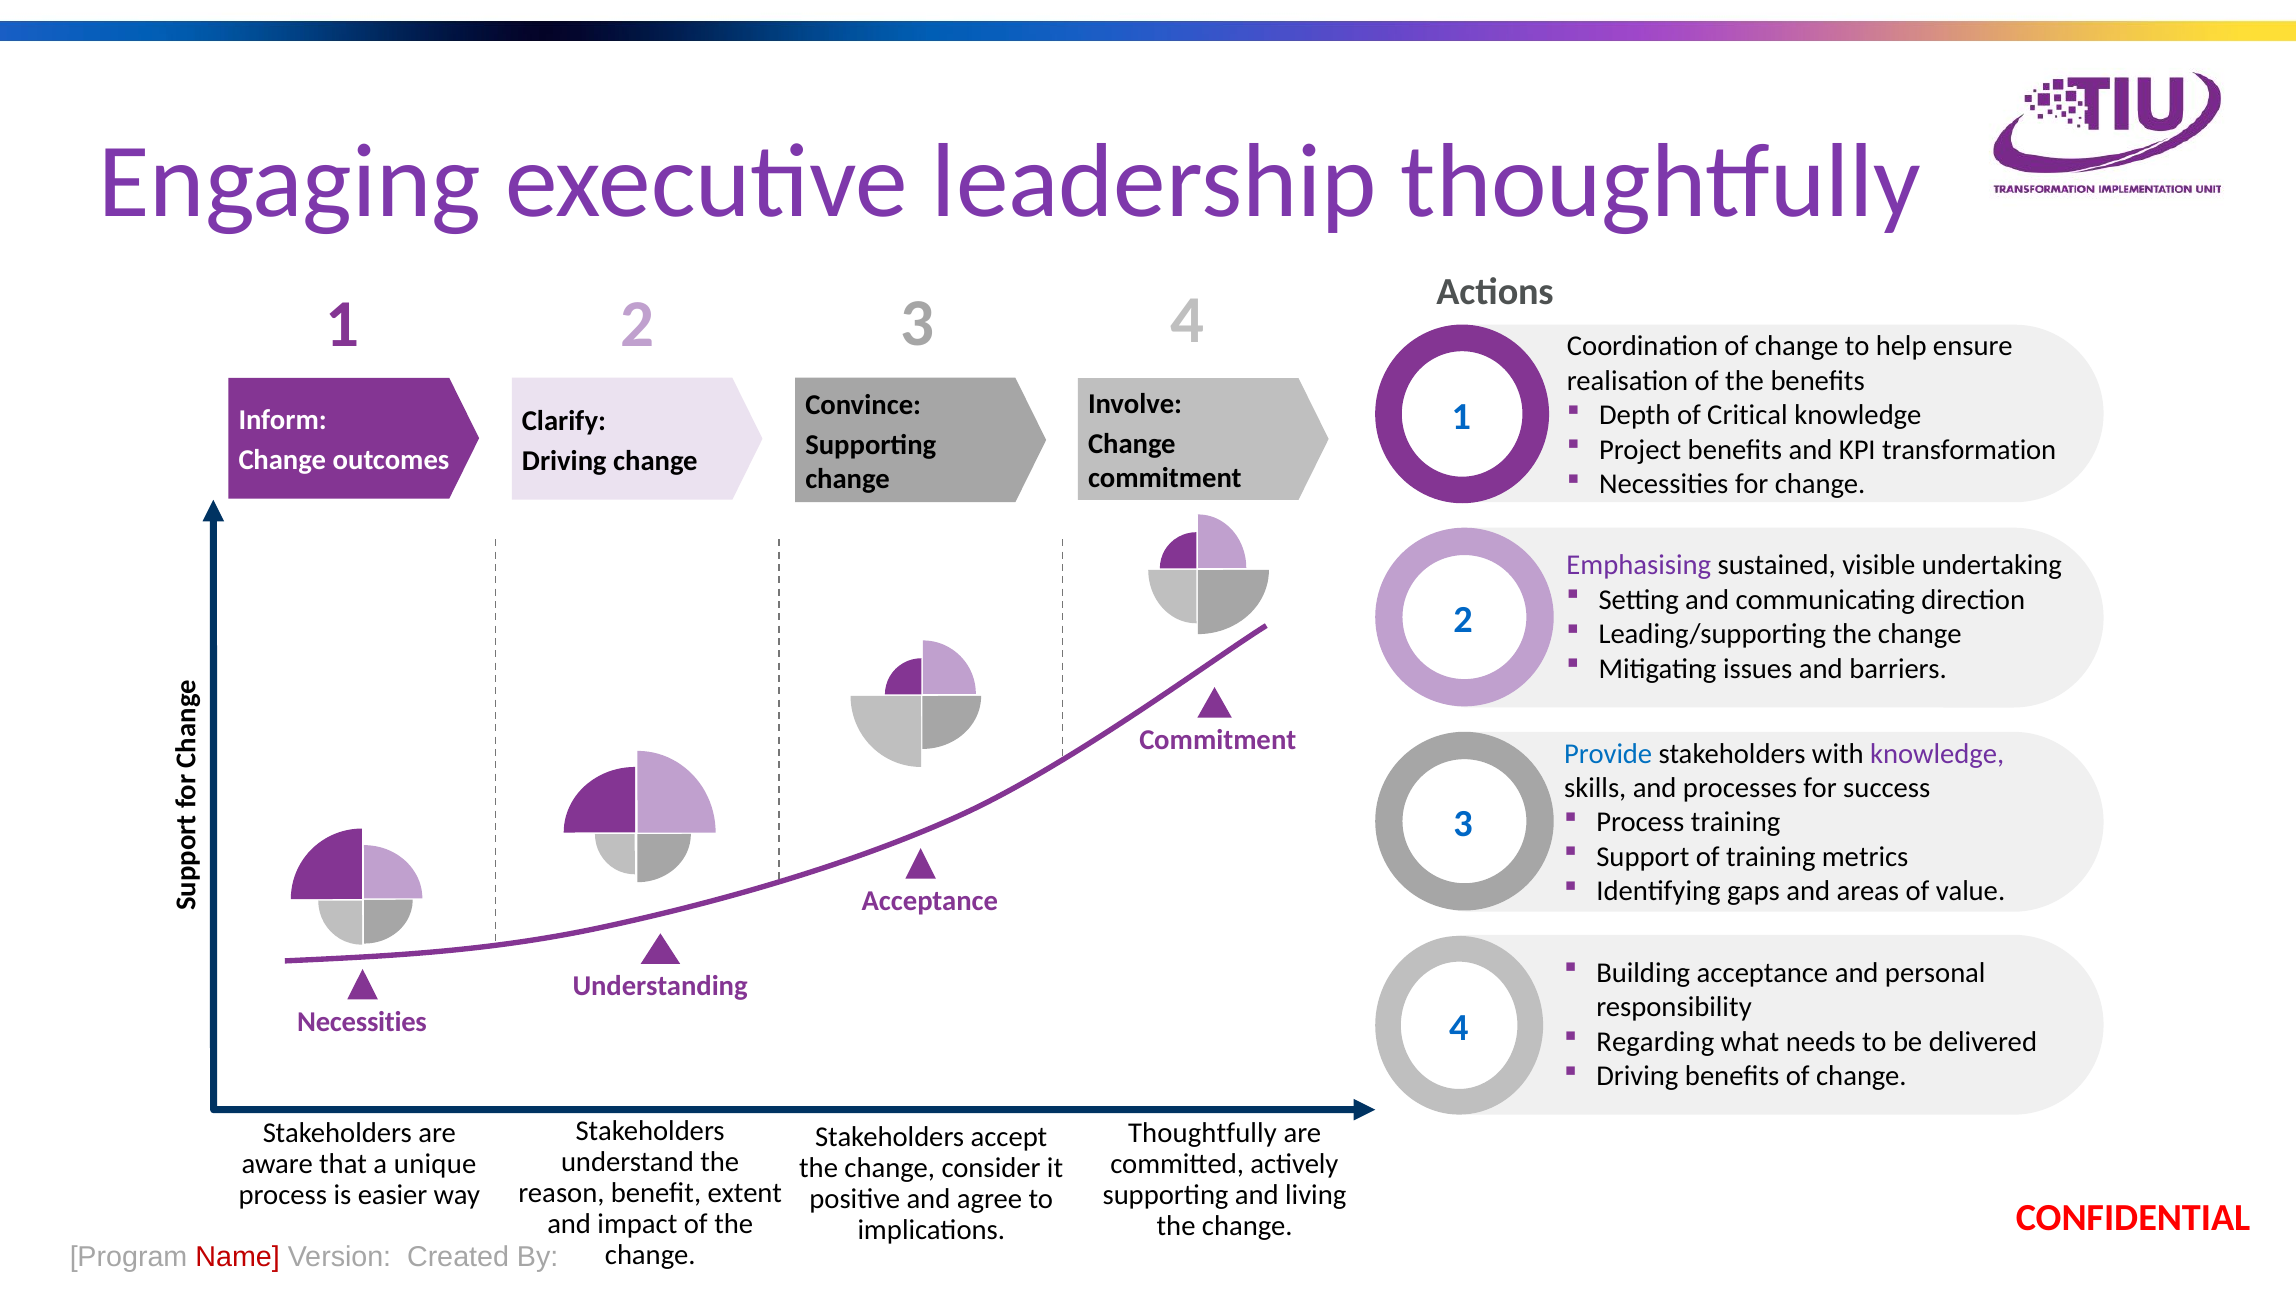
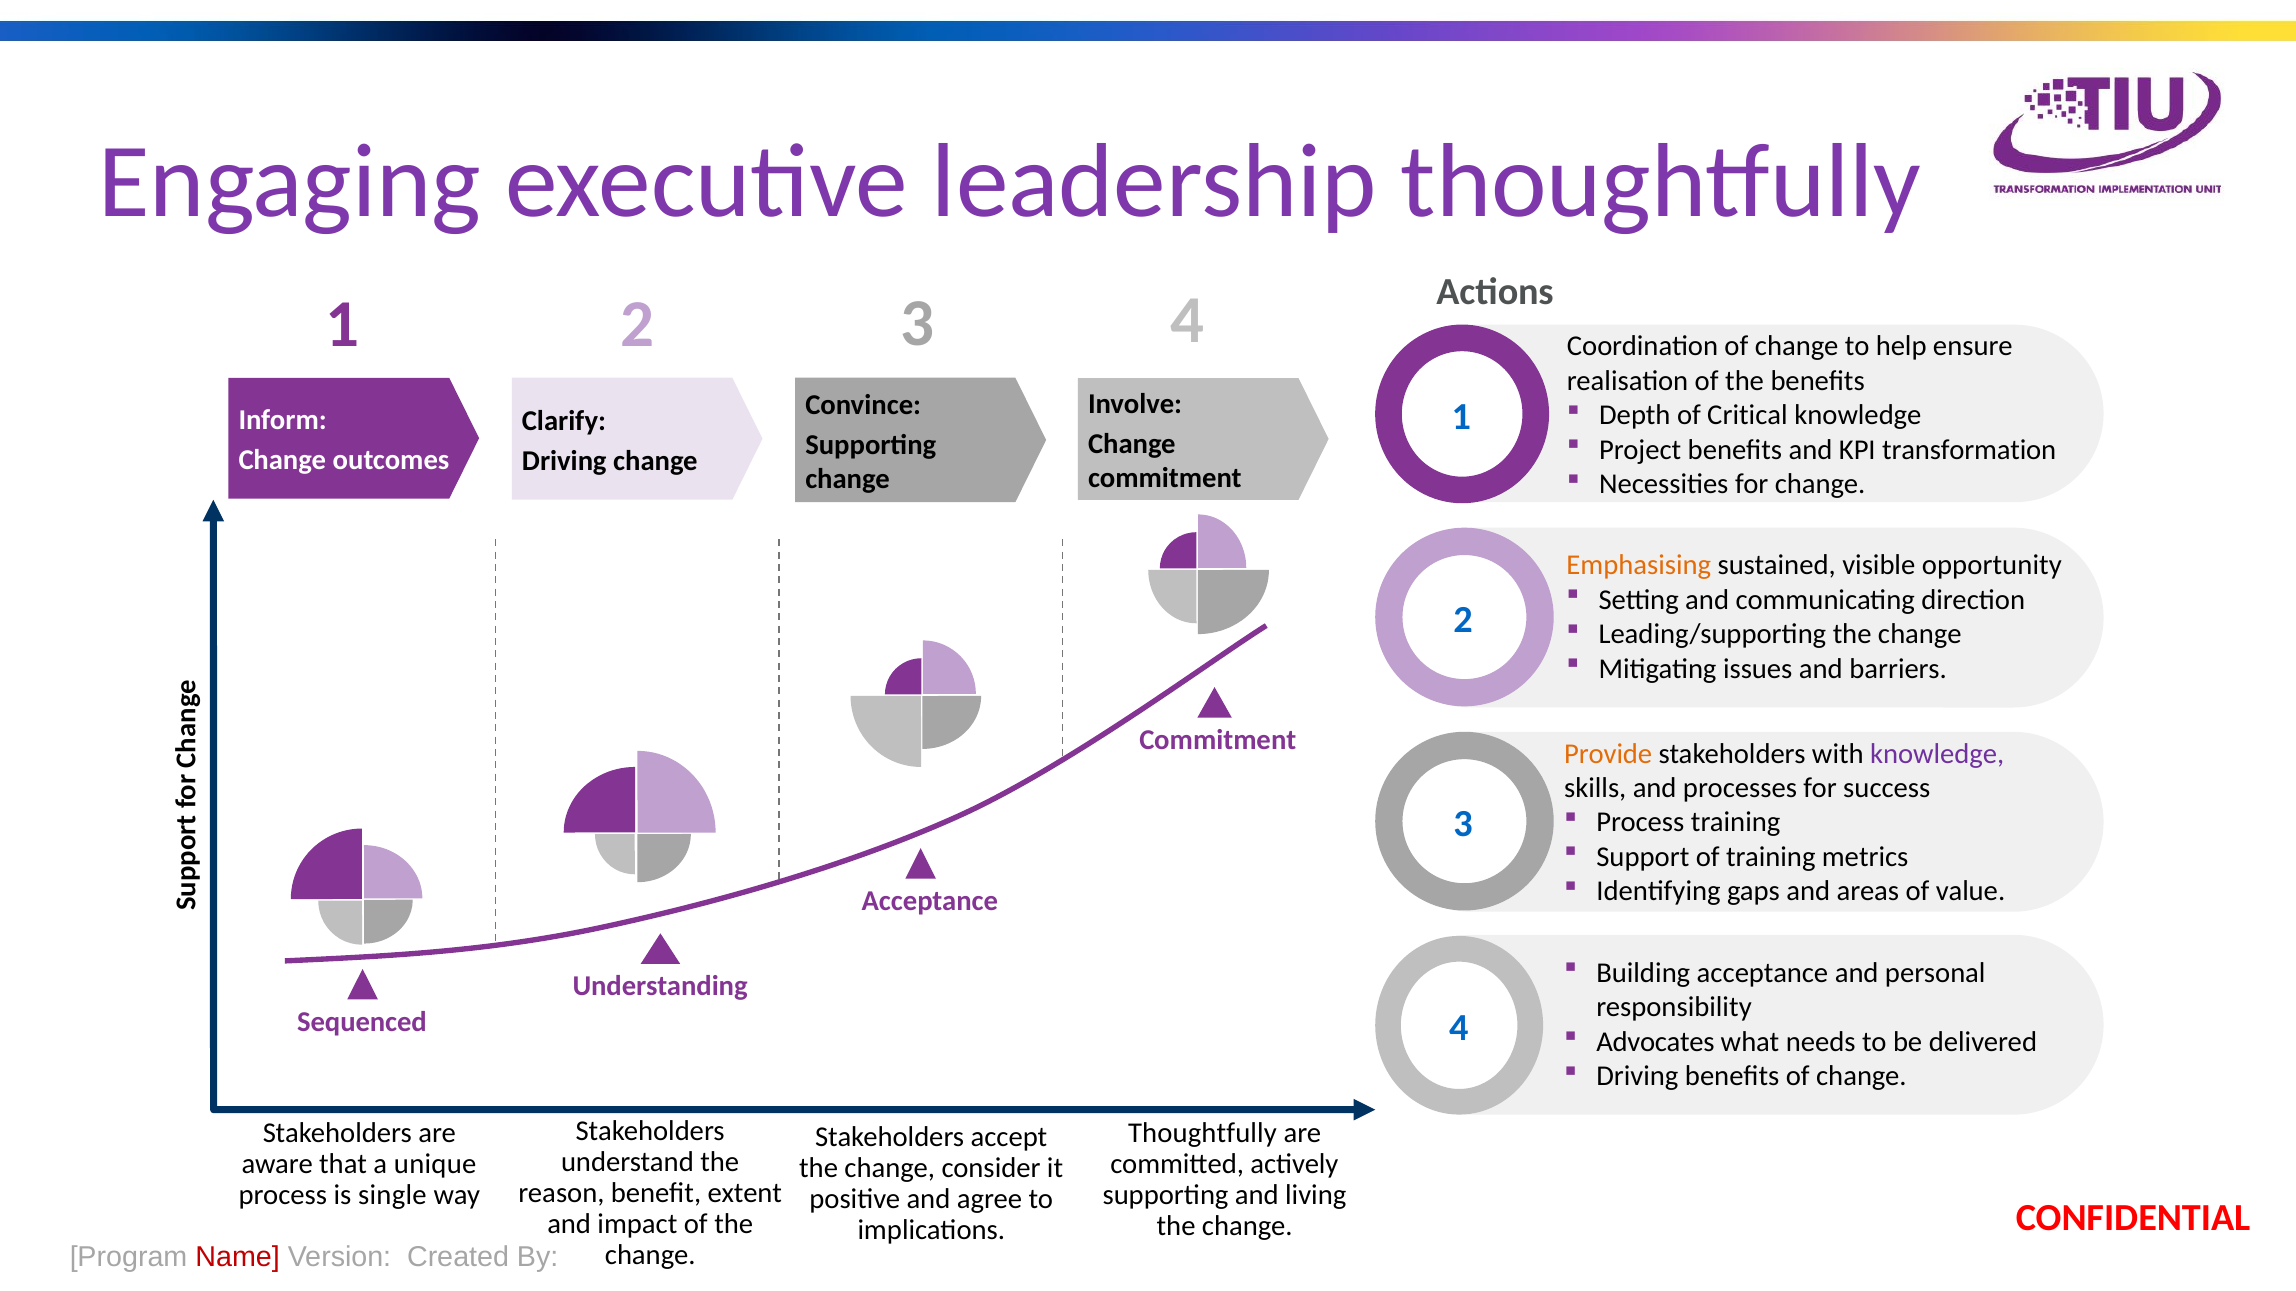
Emphasising colour: purple -> orange
undertaking: undertaking -> opportunity
Provide colour: blue -> orange
Necessities at (362, 1022): Necessities -> Sequenced
Regarding: Regarding -> Advocates
easier: easier -> single
